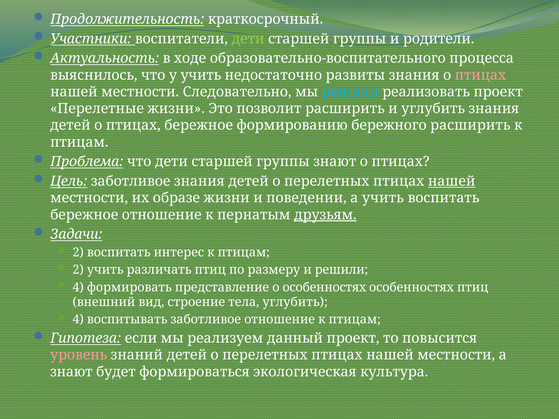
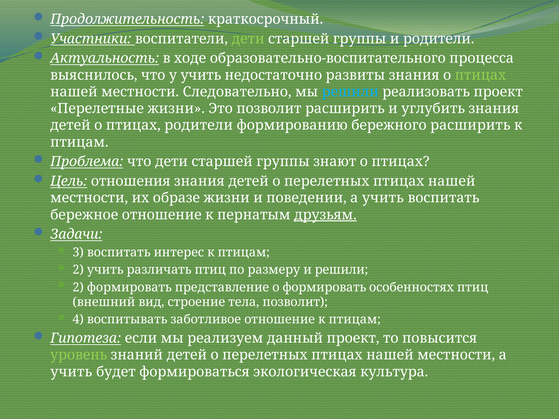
птицах at (480, 75) colour: pink -> light green
птицах бережное: бережное -> родители
Цель заботливое: заботливое -> отношения
нашей at (452, 181) underline: present -> none
2 at (78, 253): 2 -> 3
4 at (78, 287): 4 -> 2
о особенностях: особенностях -> формировать
тела углубить: углубить -> позволит
уровень colour: pink -> light green
знают at (71, 372): знают -> учить
